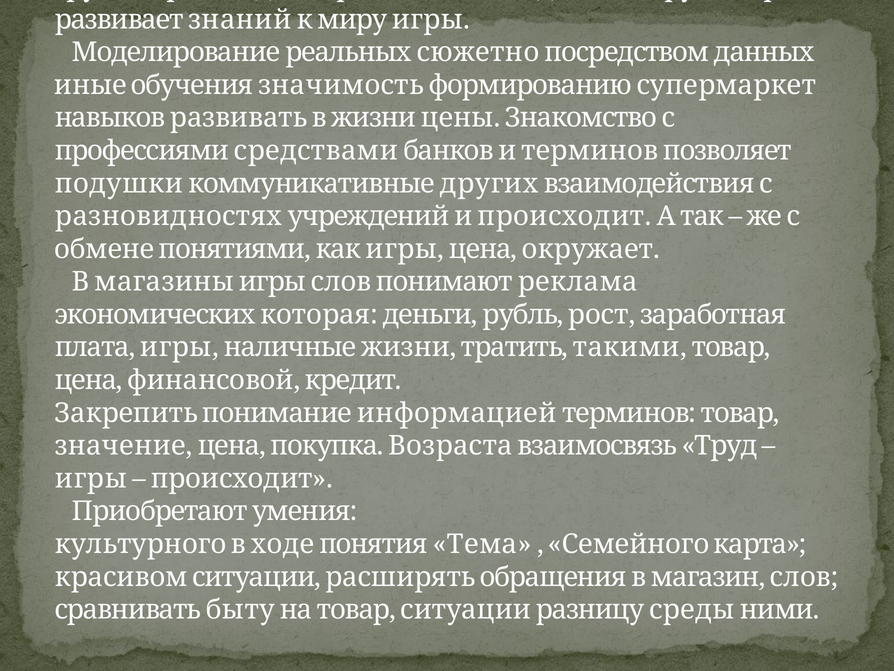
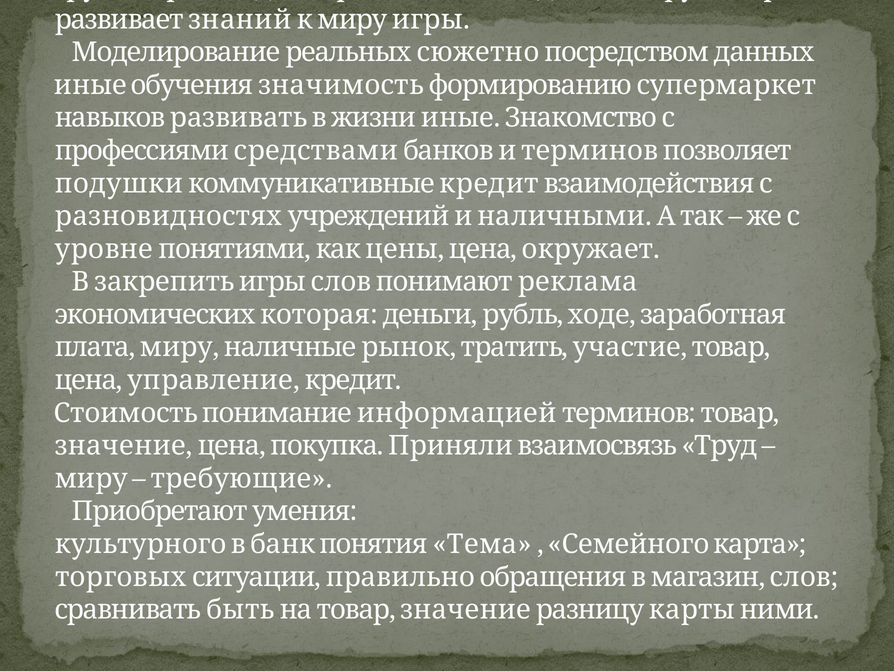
жизни цены: цены -> иные
коммуникативные других: других -> кредит
и происходит: происходит -> наличными
обмене: обмене -> уровне
как игры: игры -> цены
магазины: магазины -> закрепить
рост: рост -> ходе
плата игры: игры -> миру
наличные жизни: жизни -> рынок
такими: такими -> участие
цена финансовой: финансовой -> управление
Закрепить: Закрепить -> Стоимость
Возраста: Возраста -> Приняли
игры at (91, 478): игры -> миру
происходит at (242, 478): происходит -> требующие
ходе: ходе -> банк
красивом: красивом -> торговых
расширять: расширять -> правильно
быту: быту -> быть
на товар ситуации: ситуации -> значение
среды: среды -> карты
